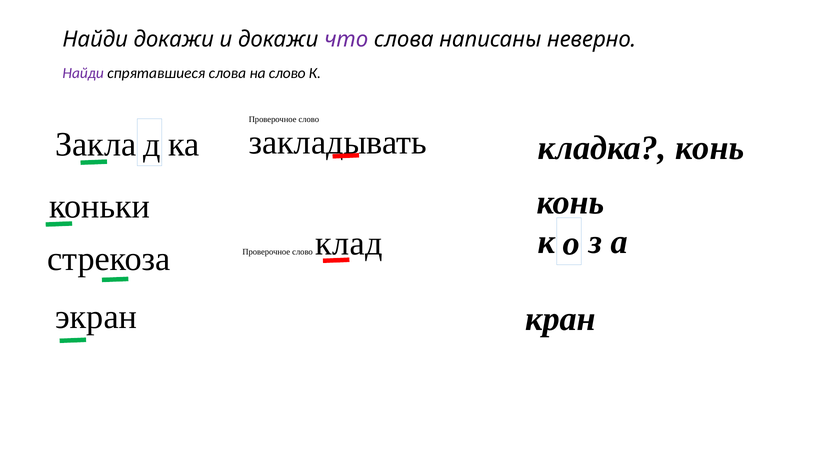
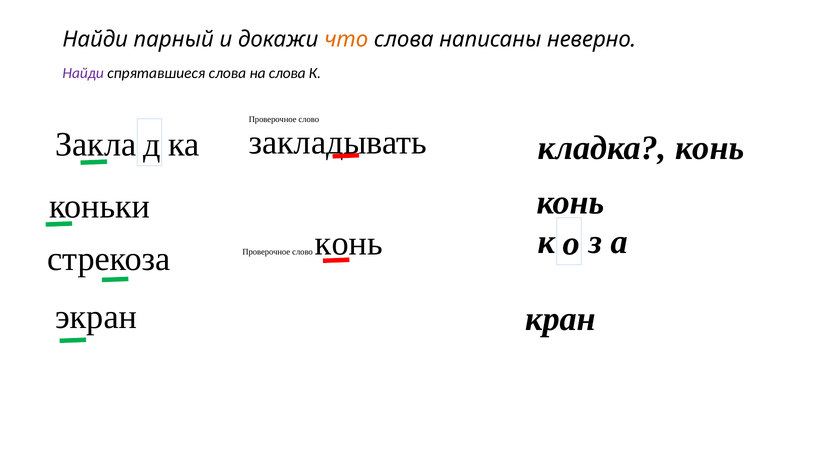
Найди докажи: докажи -> парный
что colour: purple -> orange
на слово: слово -> слова
слово клад: клад -> конь
